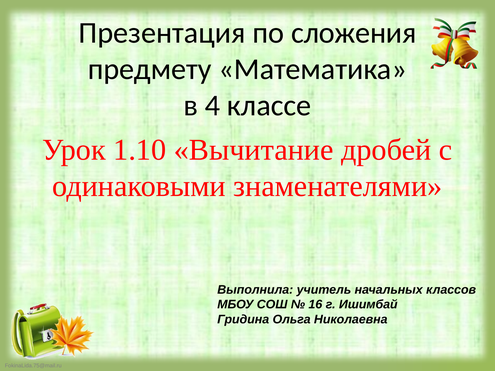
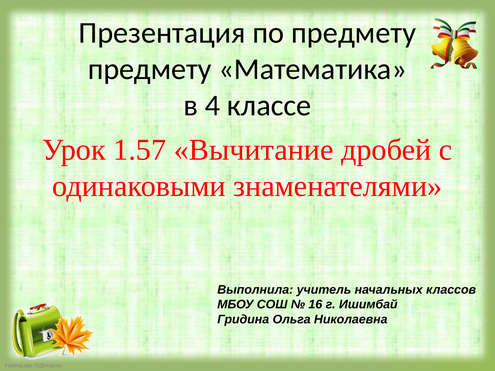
по сложения: сложения -> предмету
1.10: 1.10 -> 1.57
